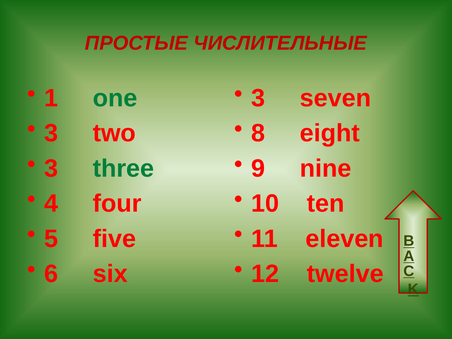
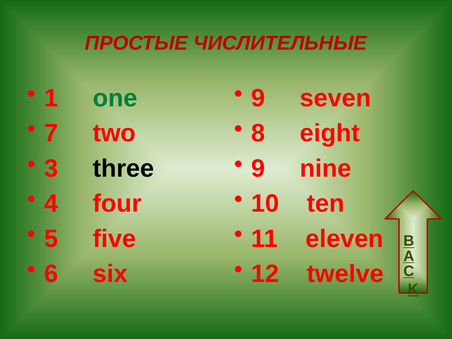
3 at (258, 98): 3 -> 9
3 at (51, 133): 3 -> 7
three colour: green -> black
